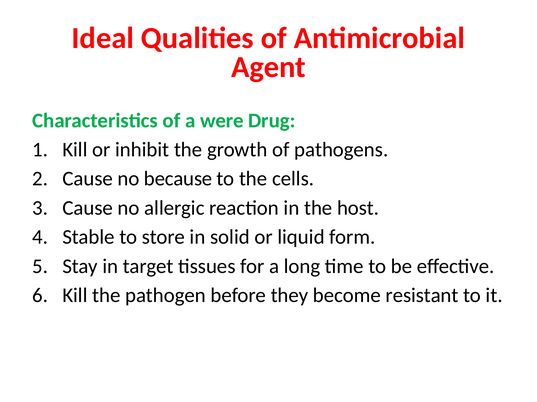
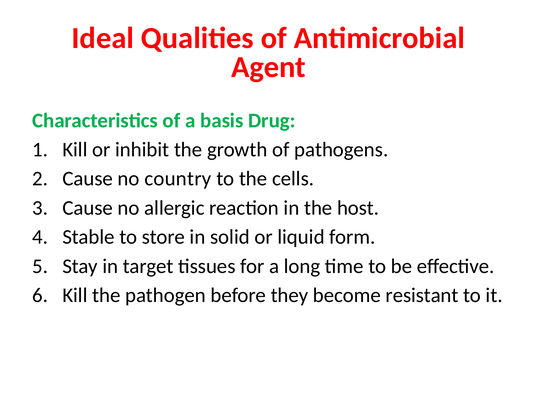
were: were -> basis
because: because -> country
